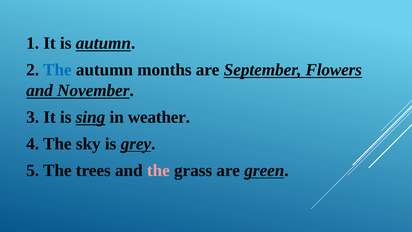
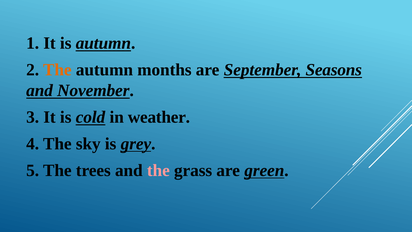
The at (57, 70) colour: blue -> orange
Flowers: Flowers -> Seasons
sing: sing -> cold
